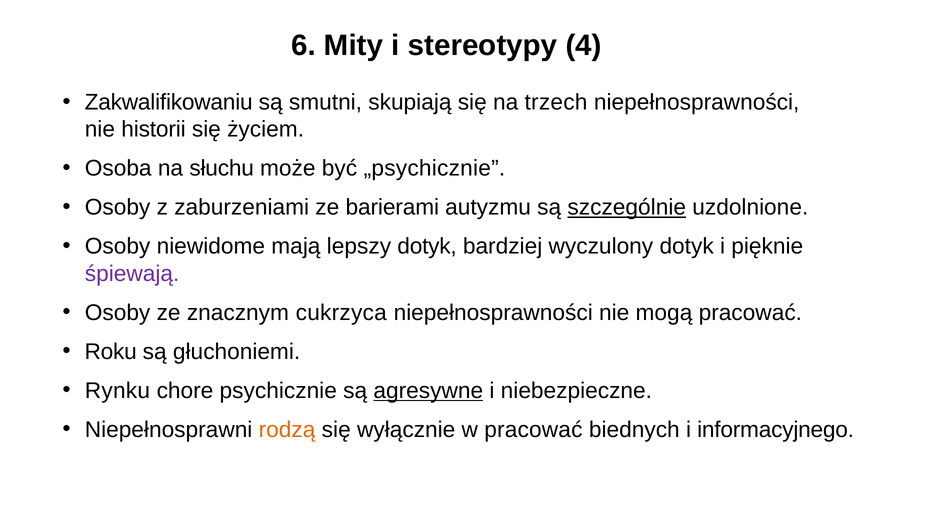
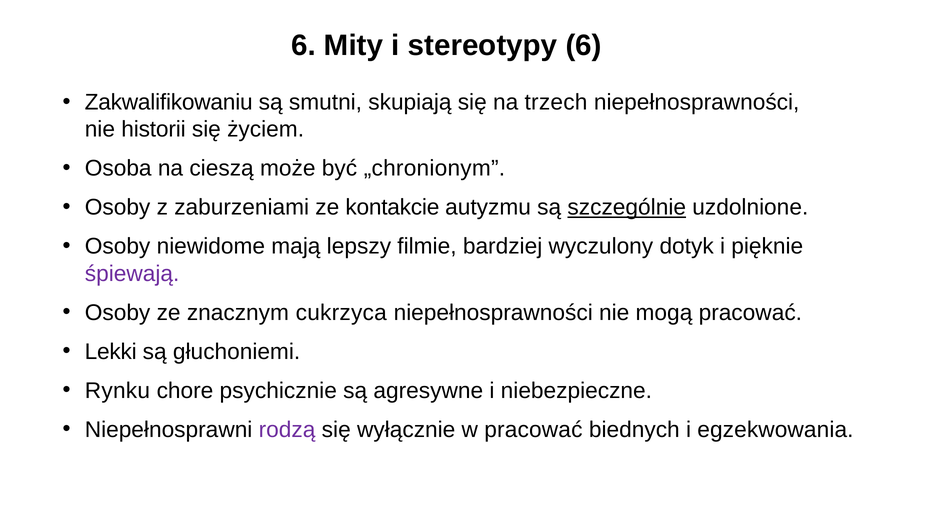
stereotypy 4: 4 -> 6
słuchu: słuchu -> cieszą
„psychicznie: „psychicznie -> „chronionym
barierami: barierami -> kontakcie
lepszy dotyk: dotyk -> filmie
Roku: Roku -> Lekki
agresywne underline: present -> none
rodzą colour: orange -> purple
informacyjnego: informacyjnego -> egzekwowania
